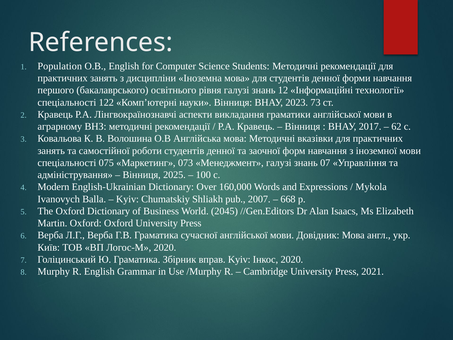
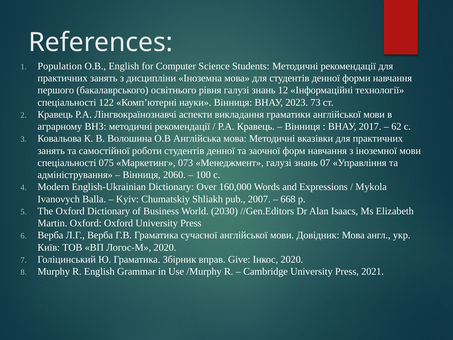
2025: 2025 -> 2060
2045: 2045 -> 2030
вправ Kyiv: Kyiv -> Give
